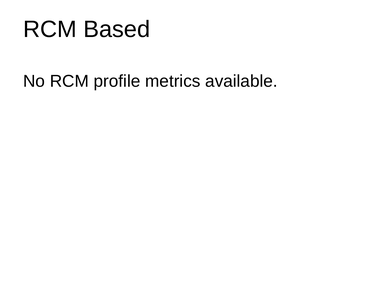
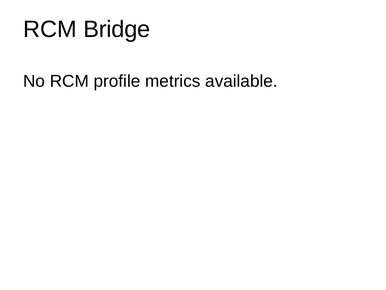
Based: Based -> Bridge
